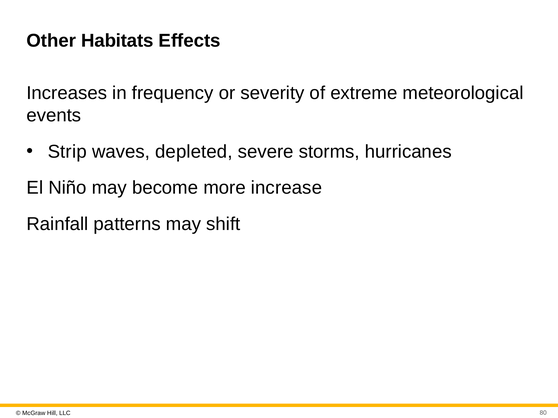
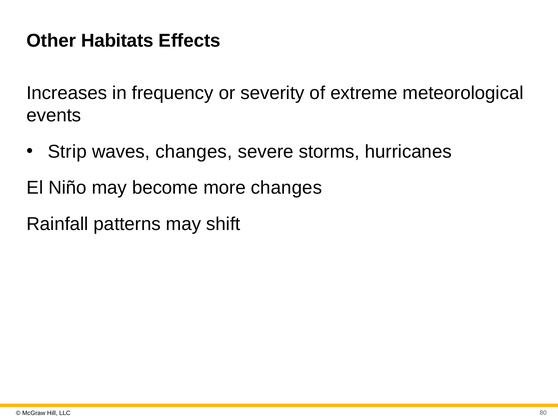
waves depleted: depleted -> changes
more increase: increase -> changes
